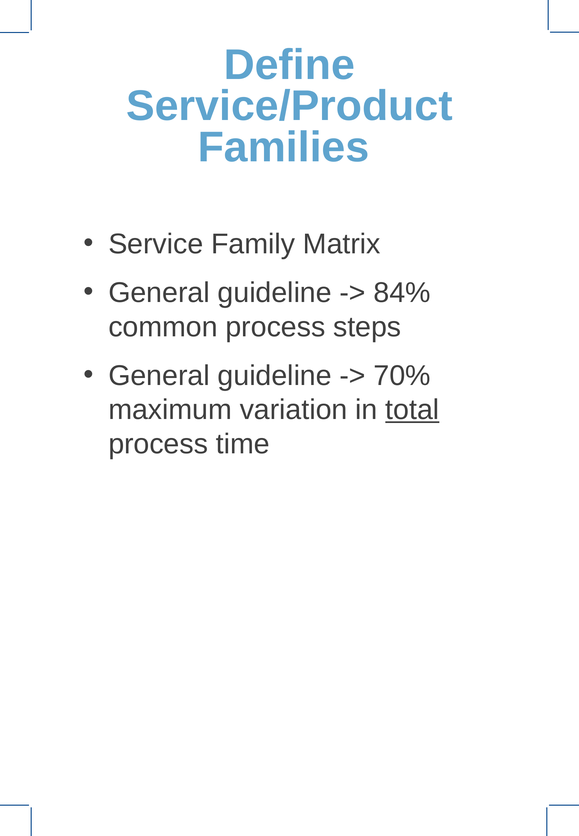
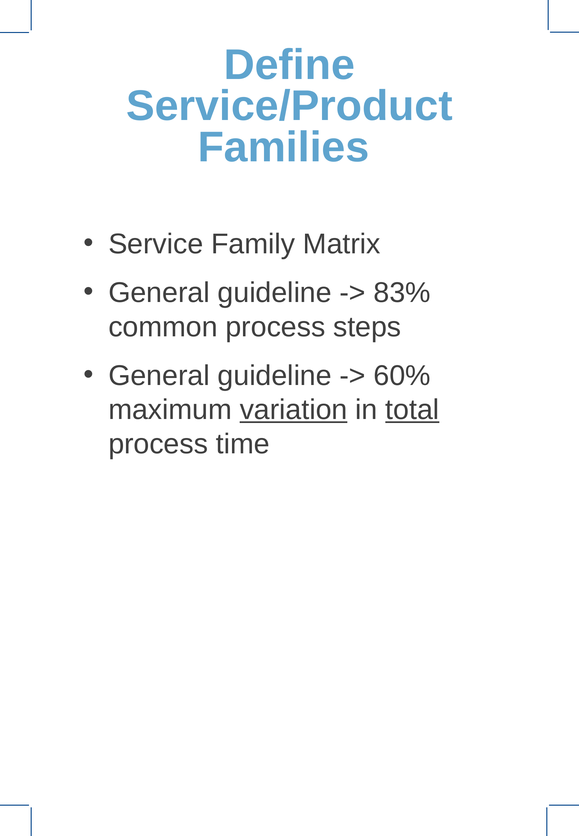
84%: 84% -> 83%
70%: 70% -> 60%
variation underline: none -> present
